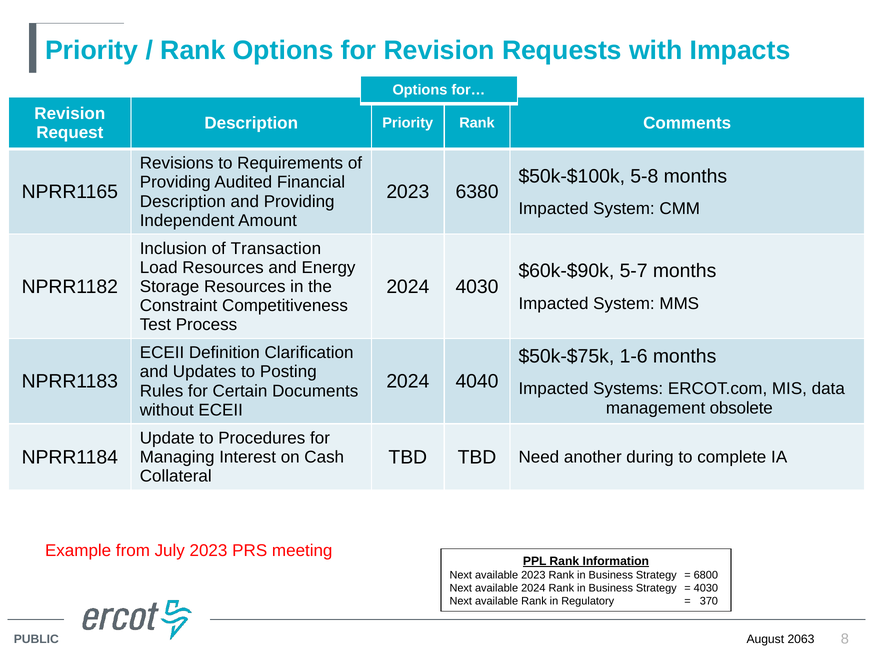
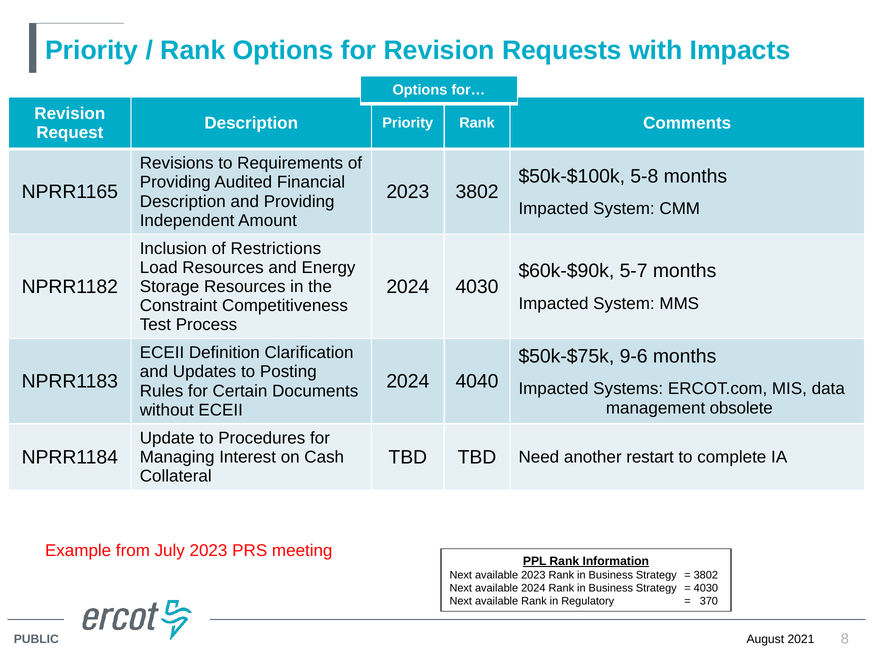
2023 6380: 6380 -> 3802
Transaction: Transaction -> Restrictions
1-6: 1-6 -> 9-6
during: during -> restart
6800 at (706, 574): 6800 -> 3802
2063: 2063 -> 2021
